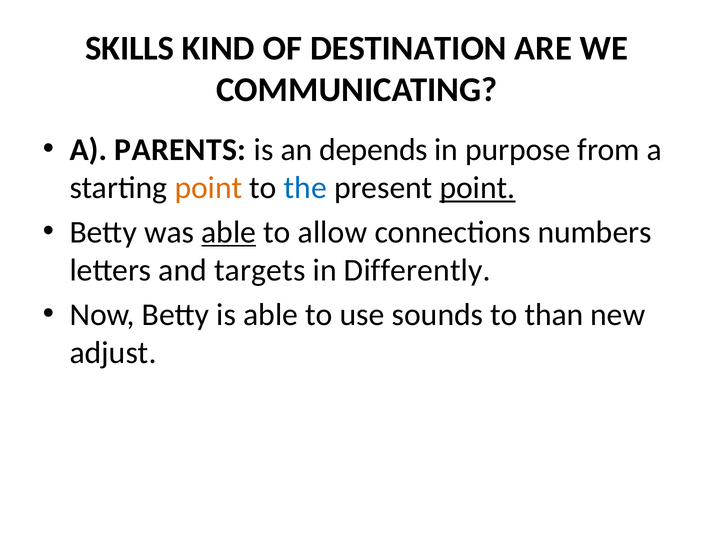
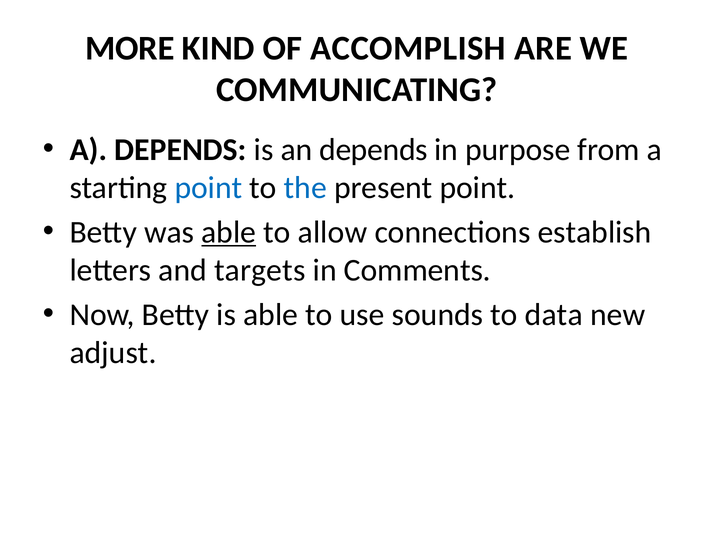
SKILLS: SKILLS -> MORE
DESTINATION: DESTINATION -> ACCOMPLISH
A PARENTS: PARENTS -> DEPENDS
point at (208, 188) colour: orange -> blue
point at (477, 188) underline: present -> none
numbers: numbers -> establish
Differently: Differently -> Comments
than: than -> data
